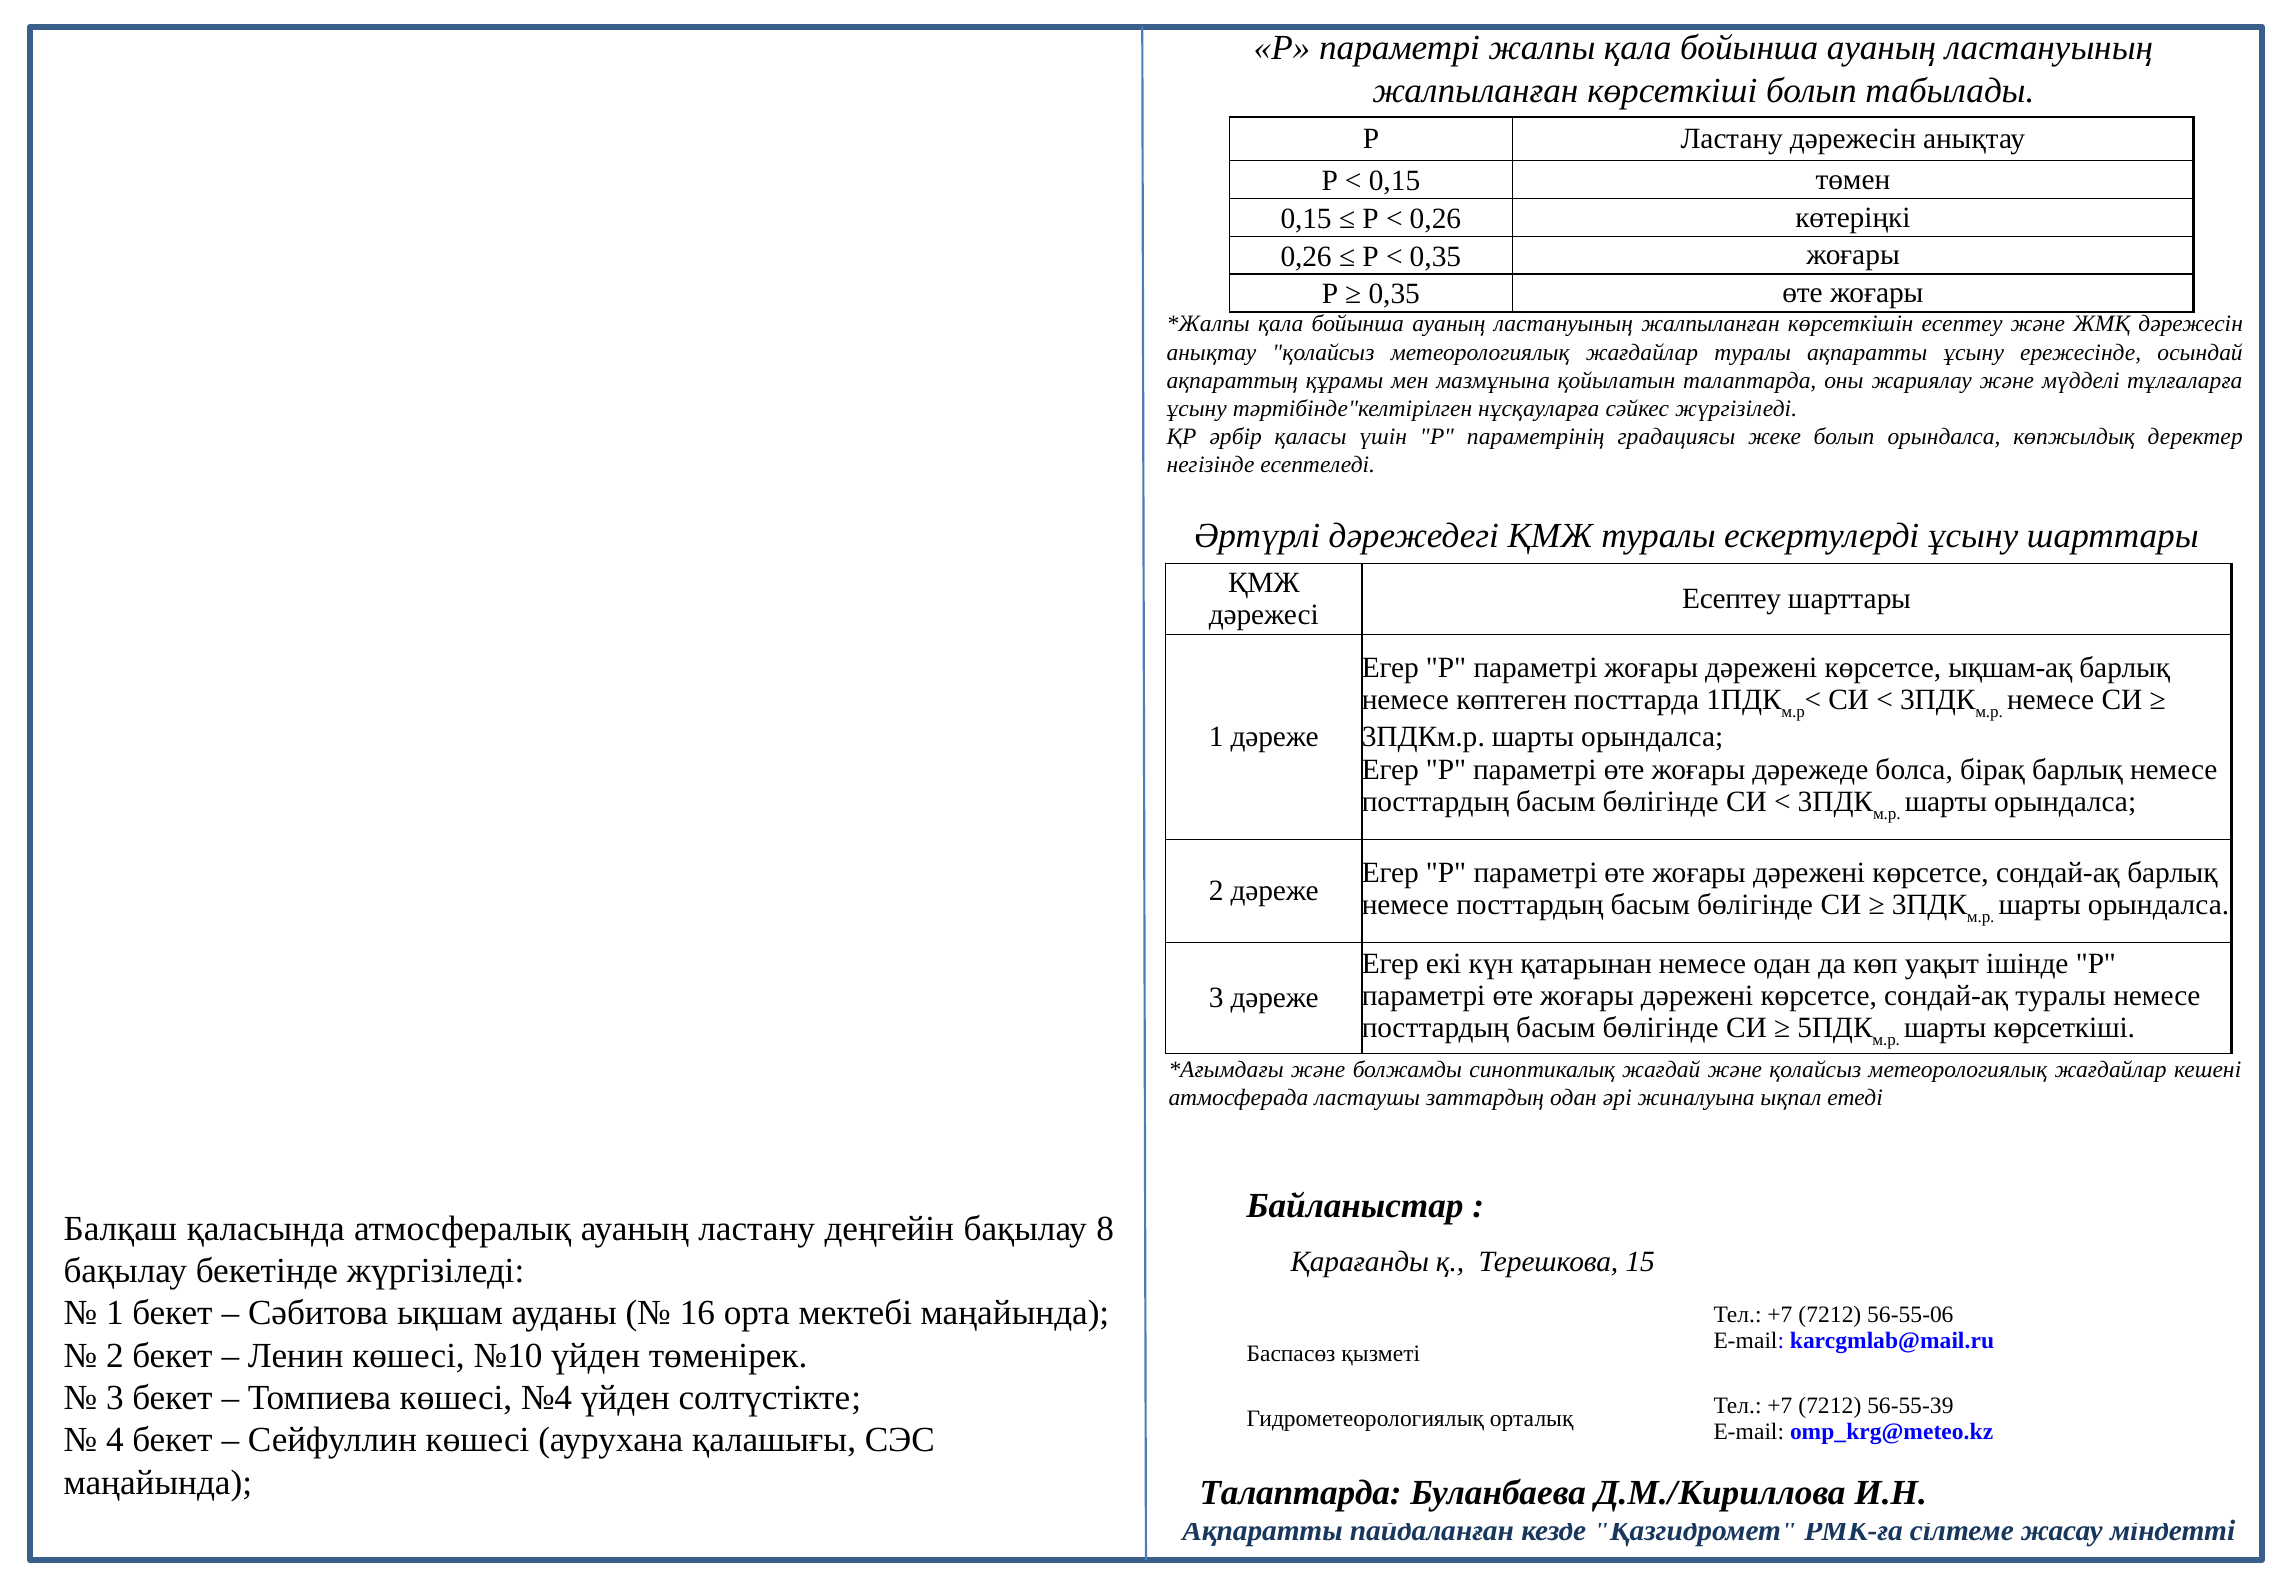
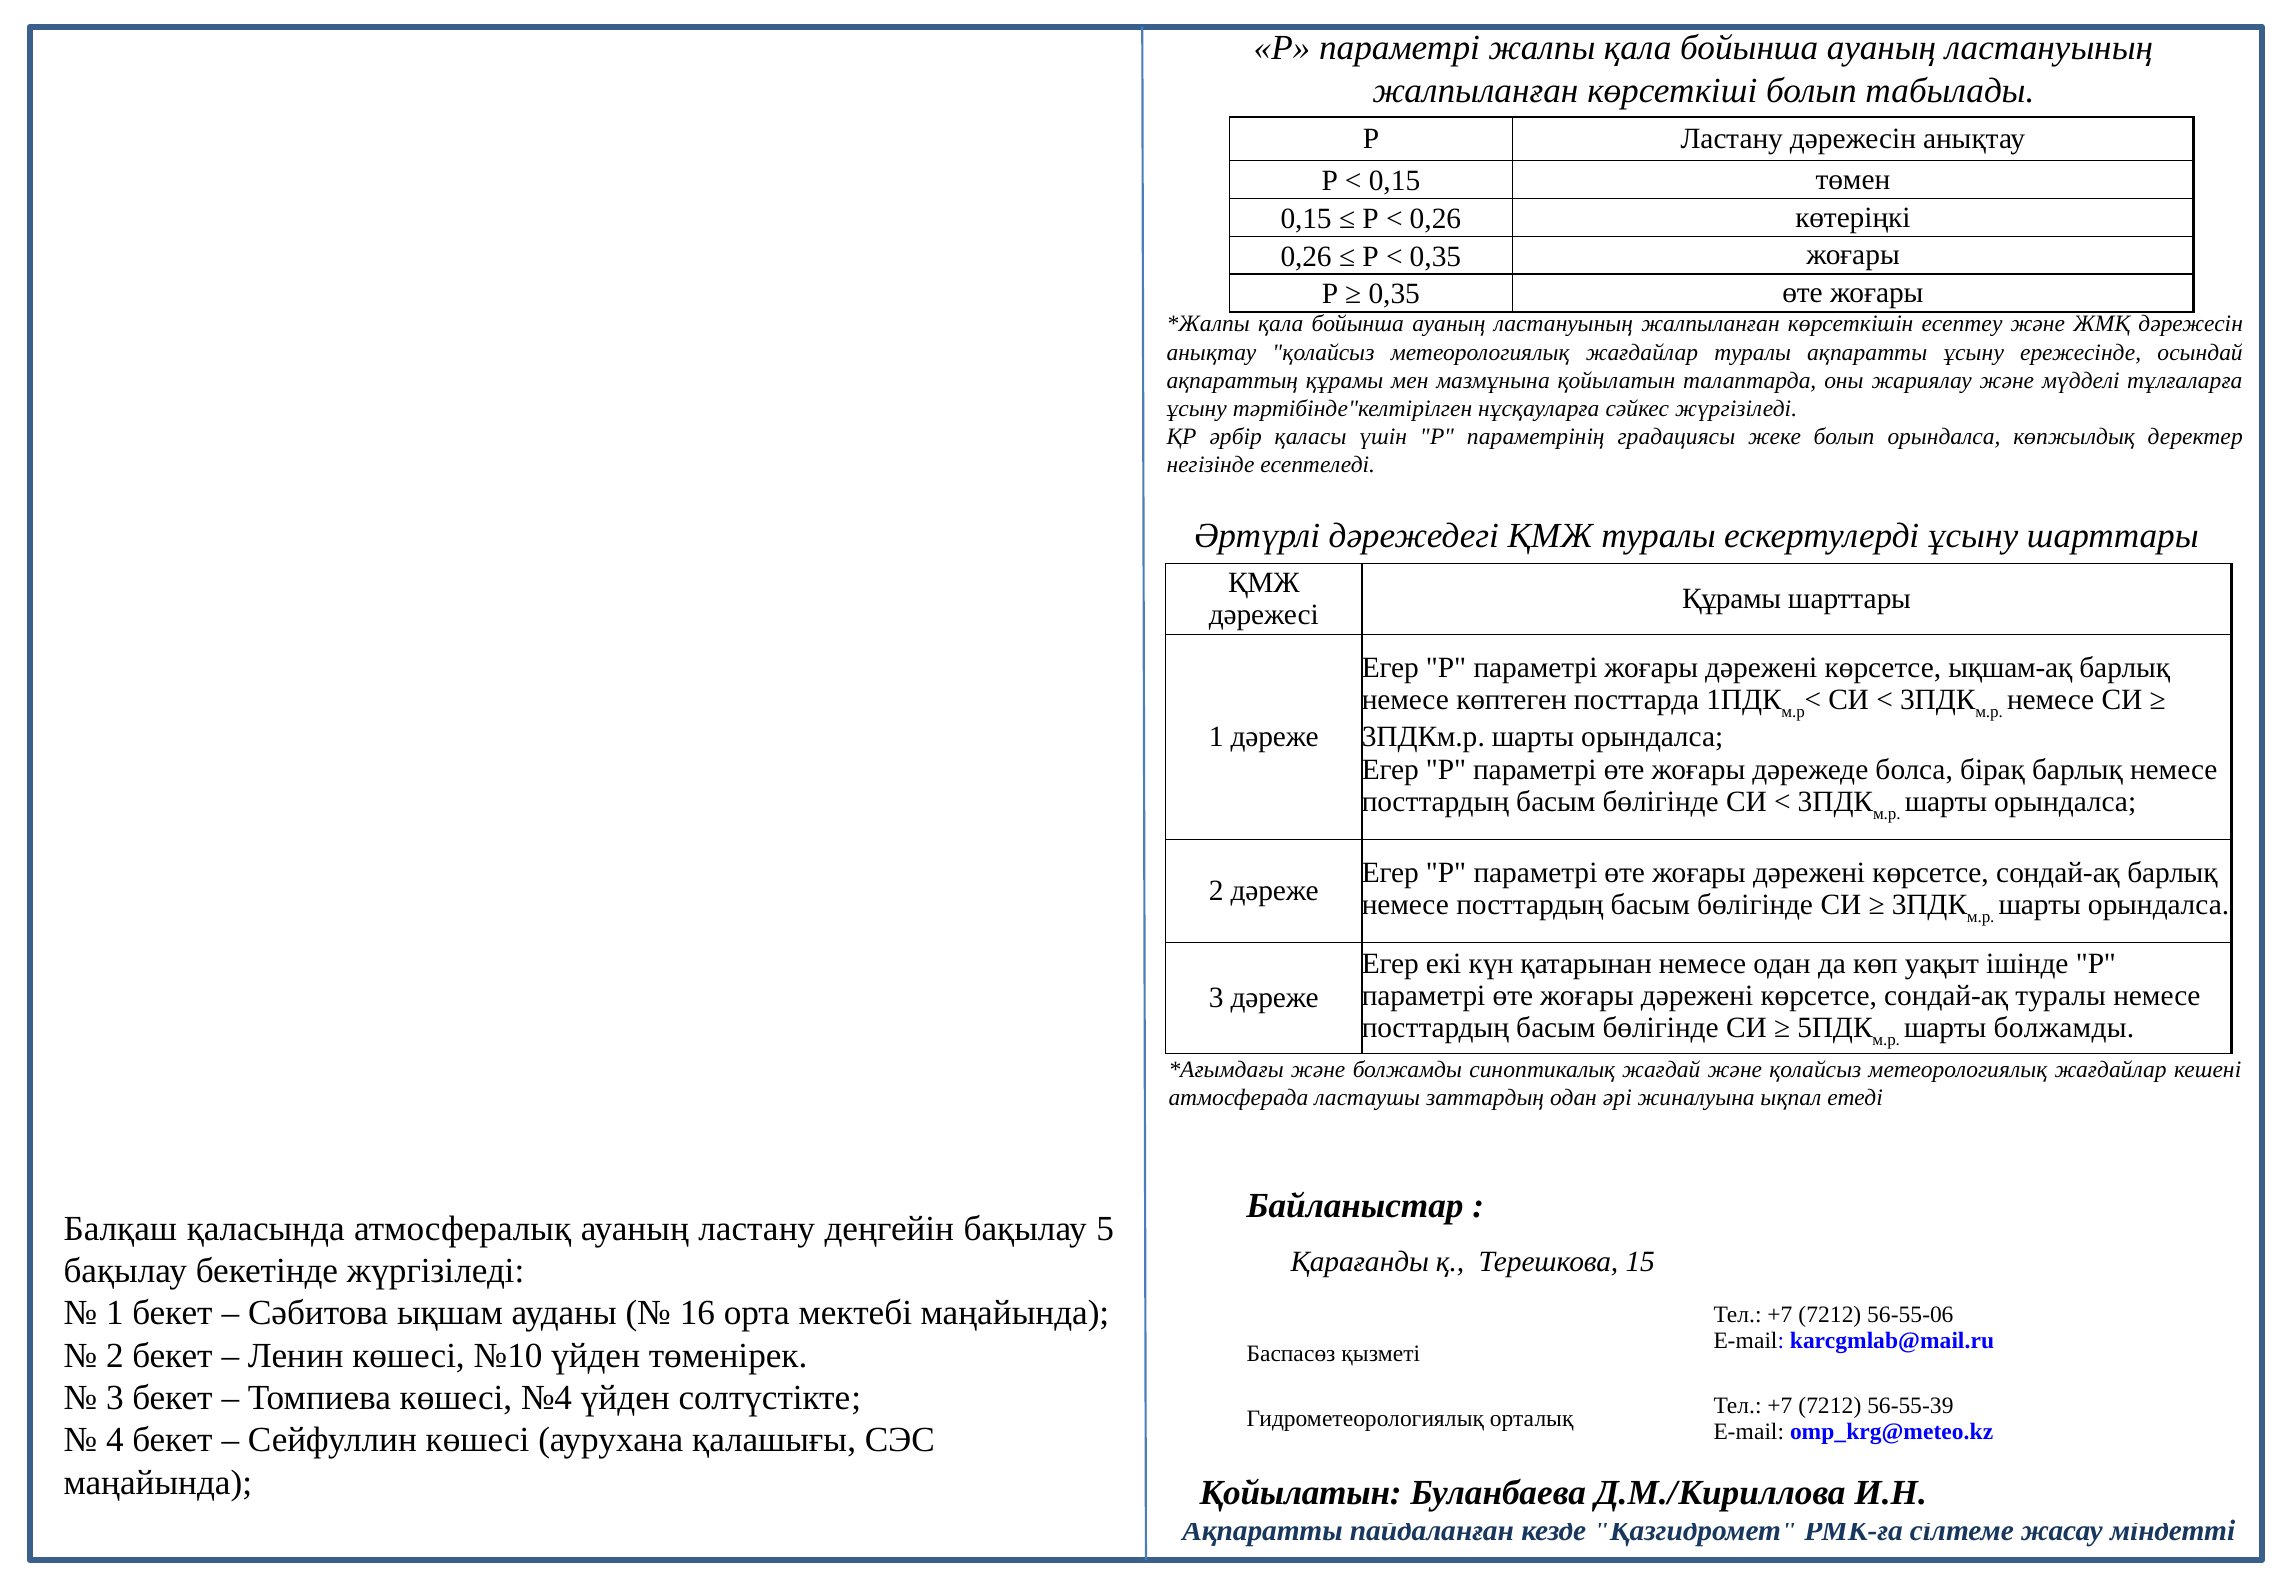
Есептеу at (1732, 599): Есептеу -> Құрамы
шарты көрсеткіші: көрсеткіші -> болжамды
8: 8 -> 5
Талаптарда at (1301, 1492): Талаптарда -> Қойылатын
